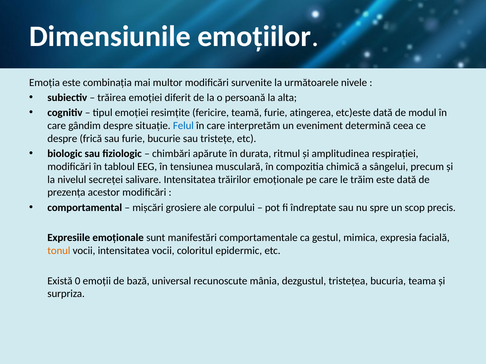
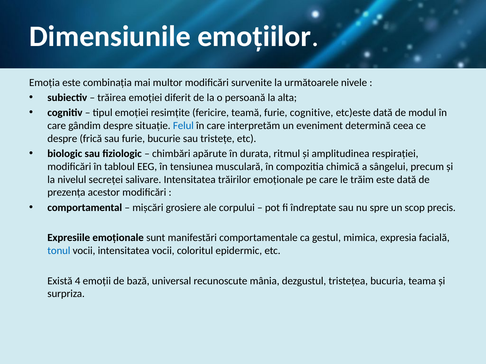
atingerea: atingerea -> cognitive
tonul colour: orange -> blue
0: 0 -> 4
